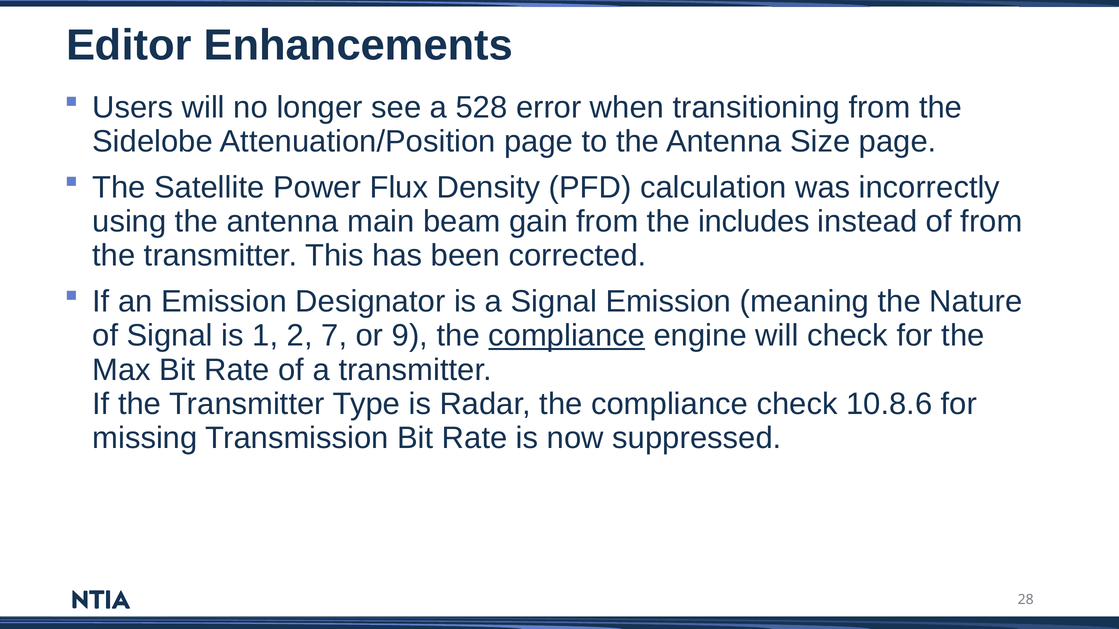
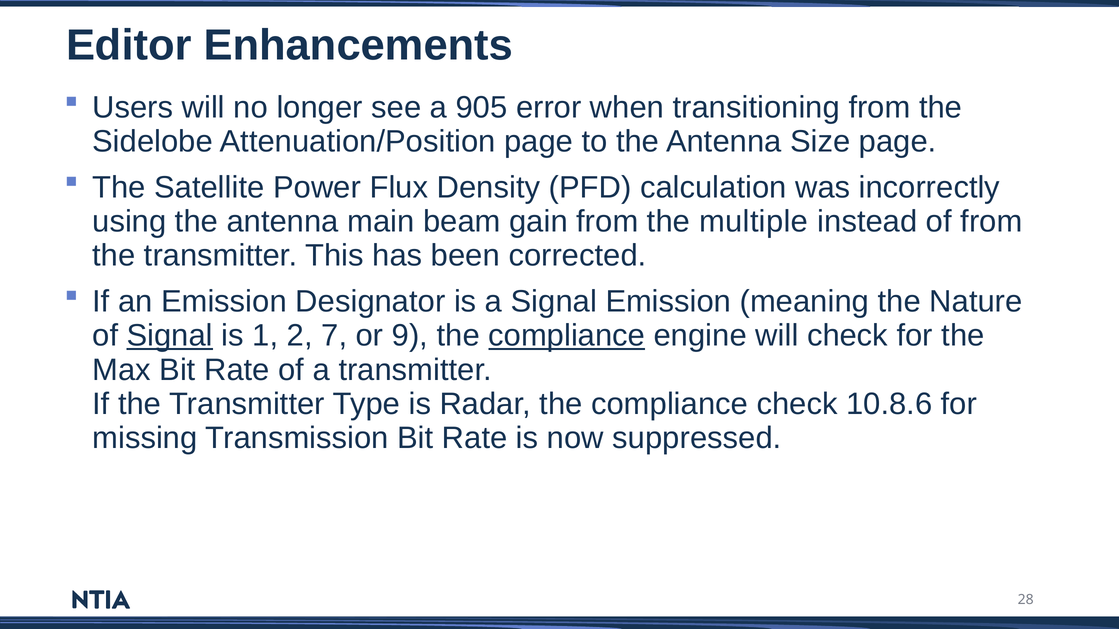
528: 528 -> 905
includes: includes -> multiple
Signal at (170, 336) underline: none -> present
